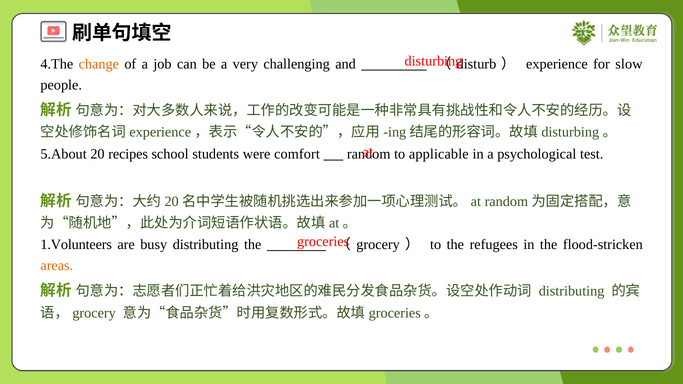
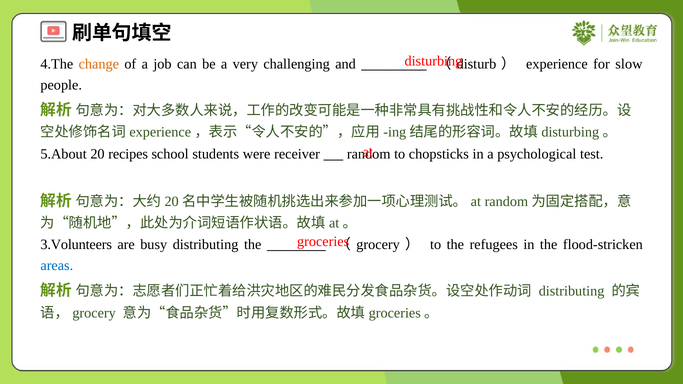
comfort: comfort -> receiver
applicable: applicable -> chopsticks
1.Volunteers: 1.Volunteers -> 3.Volunteers
areas colour: orange -> blue
